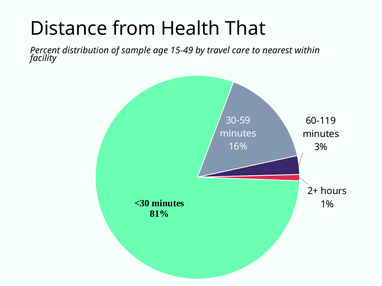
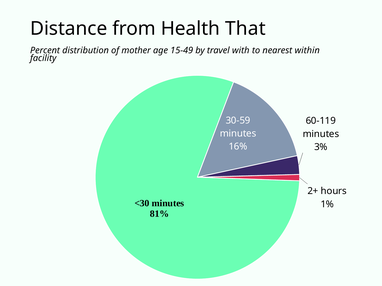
sample: sample -> mother
care: care -> with
